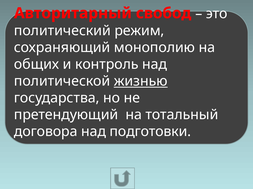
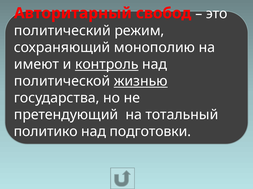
общих: общих -> имеют
контроль underline: none -> present
договора: договора -> политико
